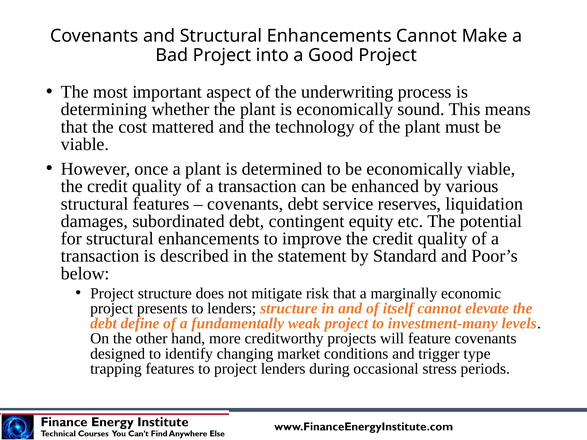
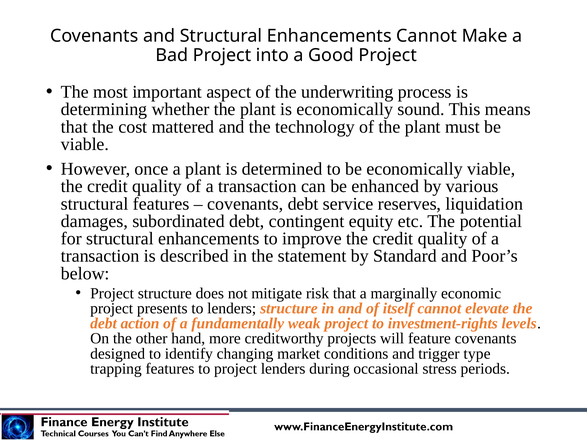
define: define -> action
investment-many: investment-many -> investment-rights
